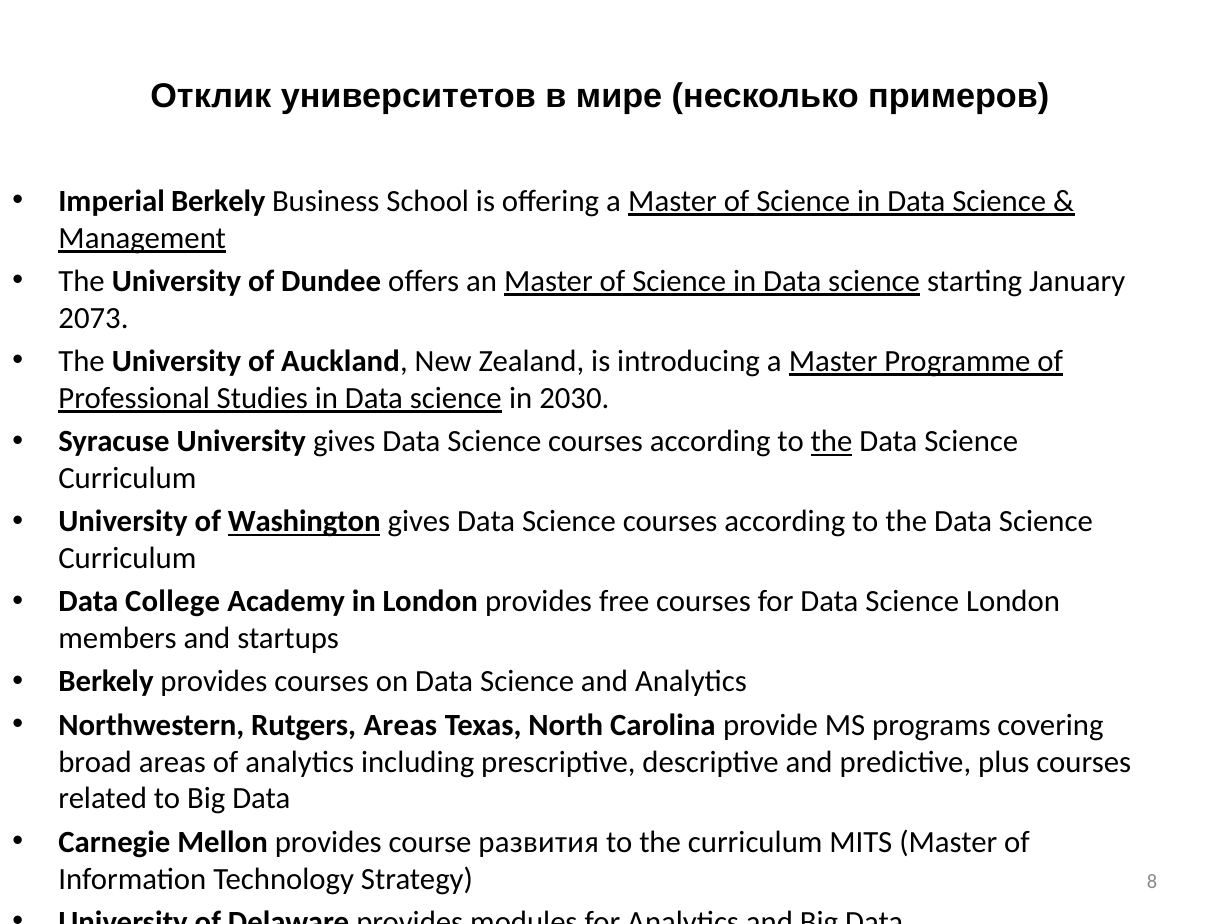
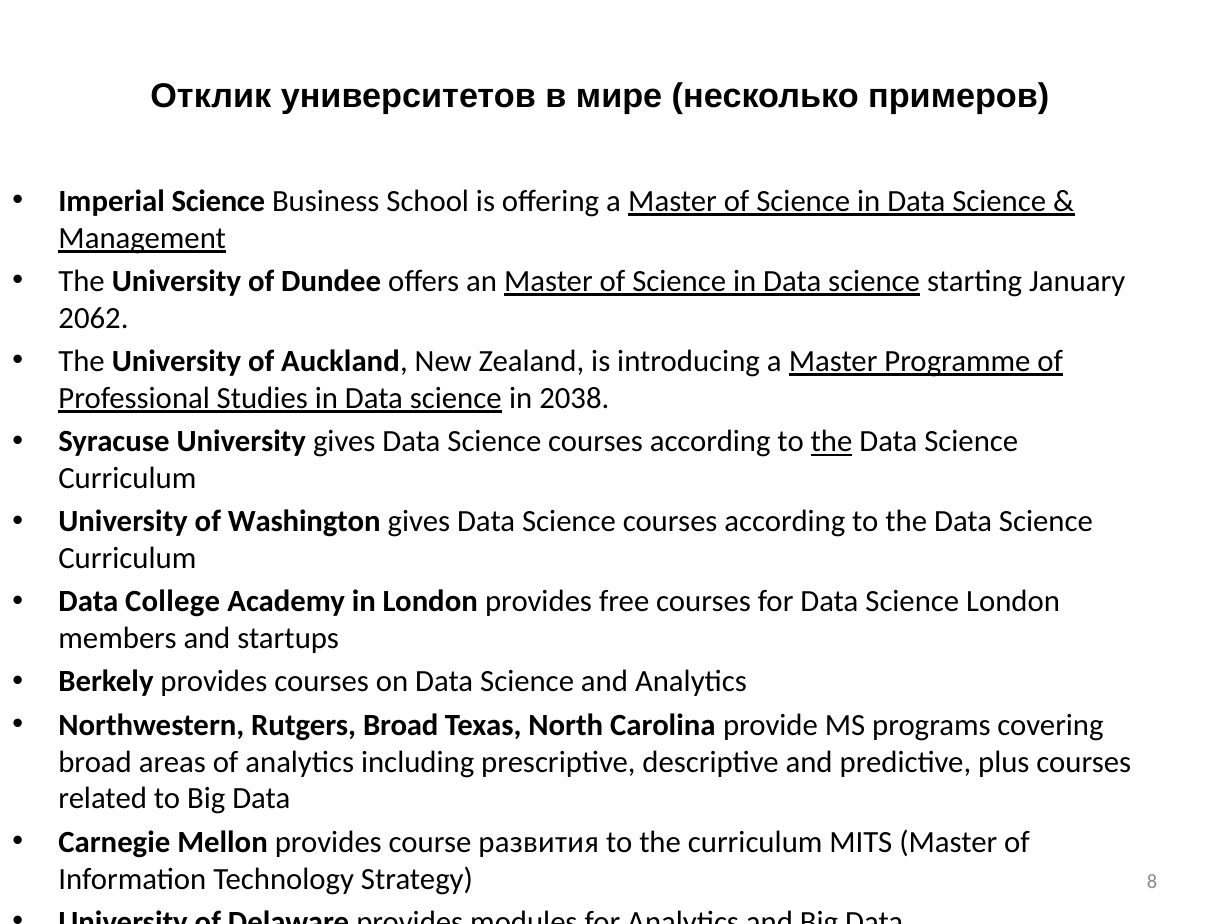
Imperial Berkely: Berkely -> Science
2073: 2073 -> 2062
2030: 2030 -> 2038
Washington underline: present -> none
Rutgers Areas: Areas -> Broad
